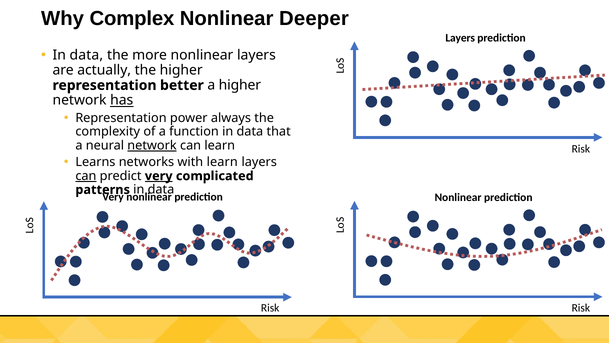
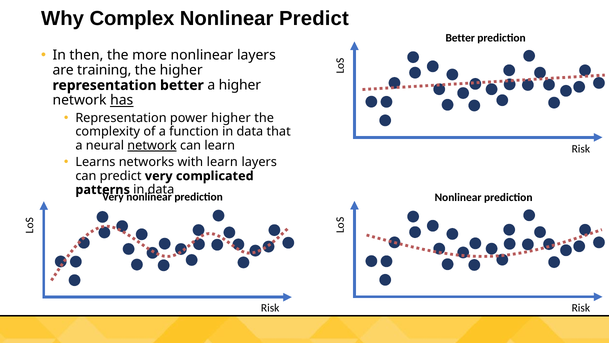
Nonlinear Deeper: Deeper -> Predict
Layers at (460, 38): Layers -> Better
data at (86, 55): data -> then
actually: actually -> training
power always: always -> higher
can at (86, 176) underline: present -> none
very at (159, 176) underline: present -> none
